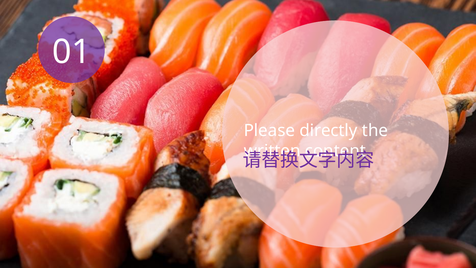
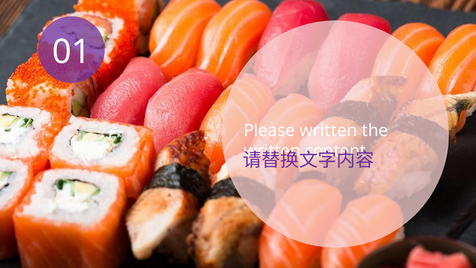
Please directly: directly -> written
